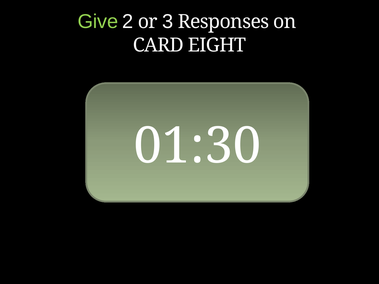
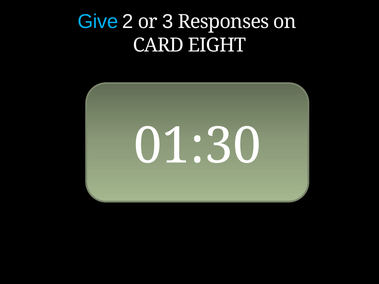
Give colour: light green -> light blue
